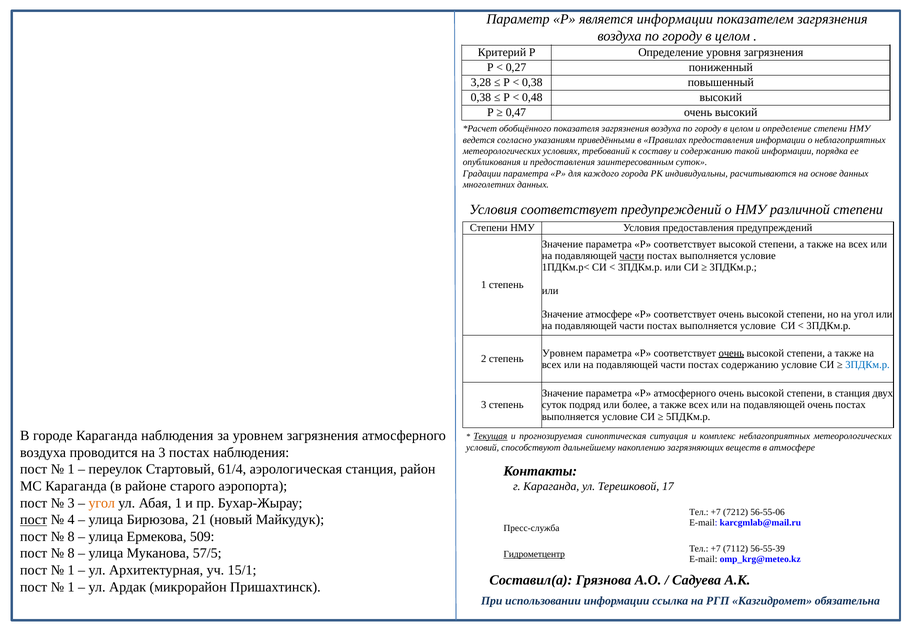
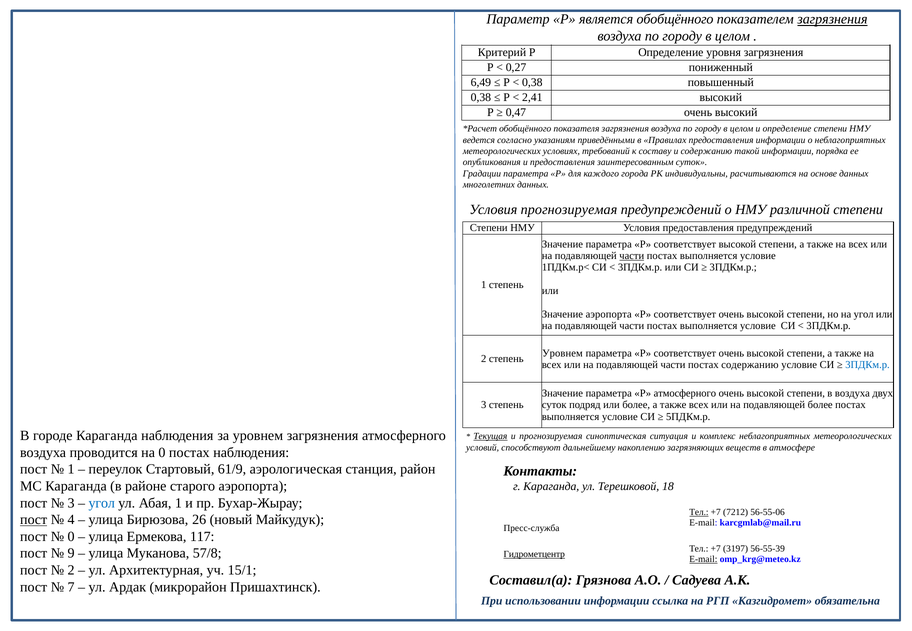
является информации: информации -> обобщённого
загрязнения at (832, 19) underline: none -> present
3,28: 3,28 -> 6,49
0,48: 0,48 -> 2,41
Условия соответствует: соответствует -> прогнозируемая
Значение атмосфере: атмосфере -> аэропорта
очень at (731, 353) underline: present -> none
в станция: станция -> воздуха
подавляющей очень: очень -> более
на 3: 3 -> 0
61/4: 61/4 -> 61/9
17: 17 -> 18
угол at (102, 503) colour: orange -> blue
Тел at (699, 513) underline: none -> present
21: 21 -> 26
8 at (71, 537): 8 -> 0
509: 509 -> 117
7112: 7112 -> 3197
8 at (71, 554): 8 -> 9
57/5: 57/5 -> 57/8
E-mail at (703, 560) underline: none -> present
1 at (71, 571): 1 -> 2
1 at (71, 587): 1 -> 7
